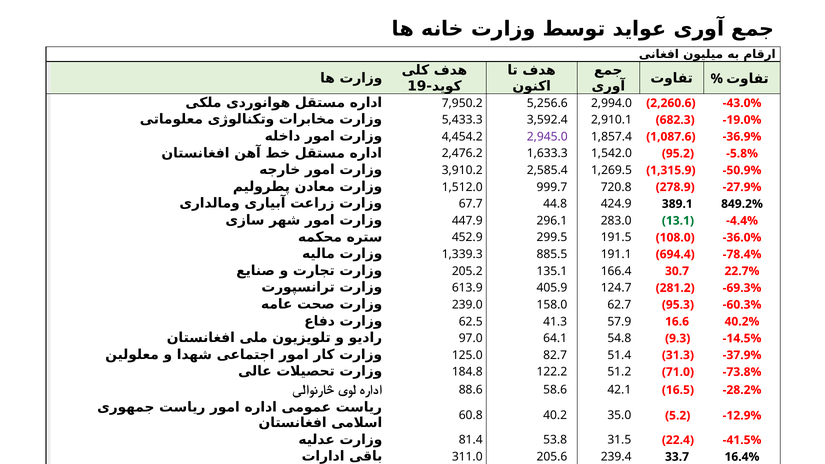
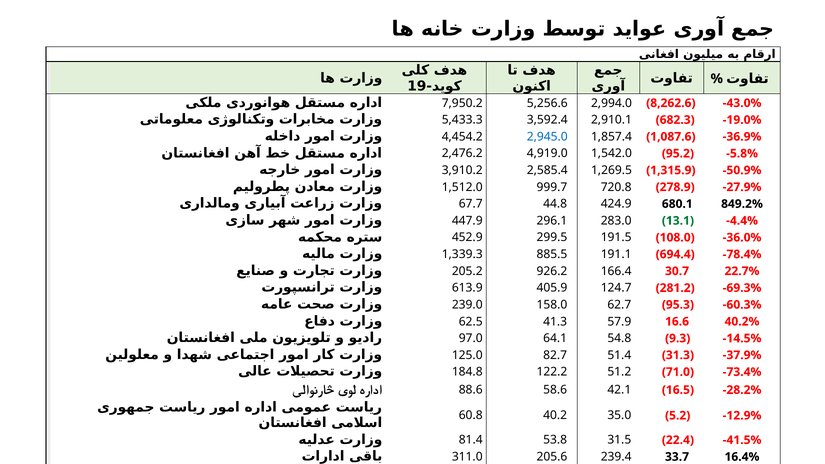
2,260.6: 2,260.6 -> 8,262.6
2,945.0 colour: purple -> blue
1,633.3: 1,633.3 -> 4,919.0
389.1: 389.1 -> 680.1
135.1: 135.1 -> 926.2
-73.8%: -73.8% -> -73.4%
